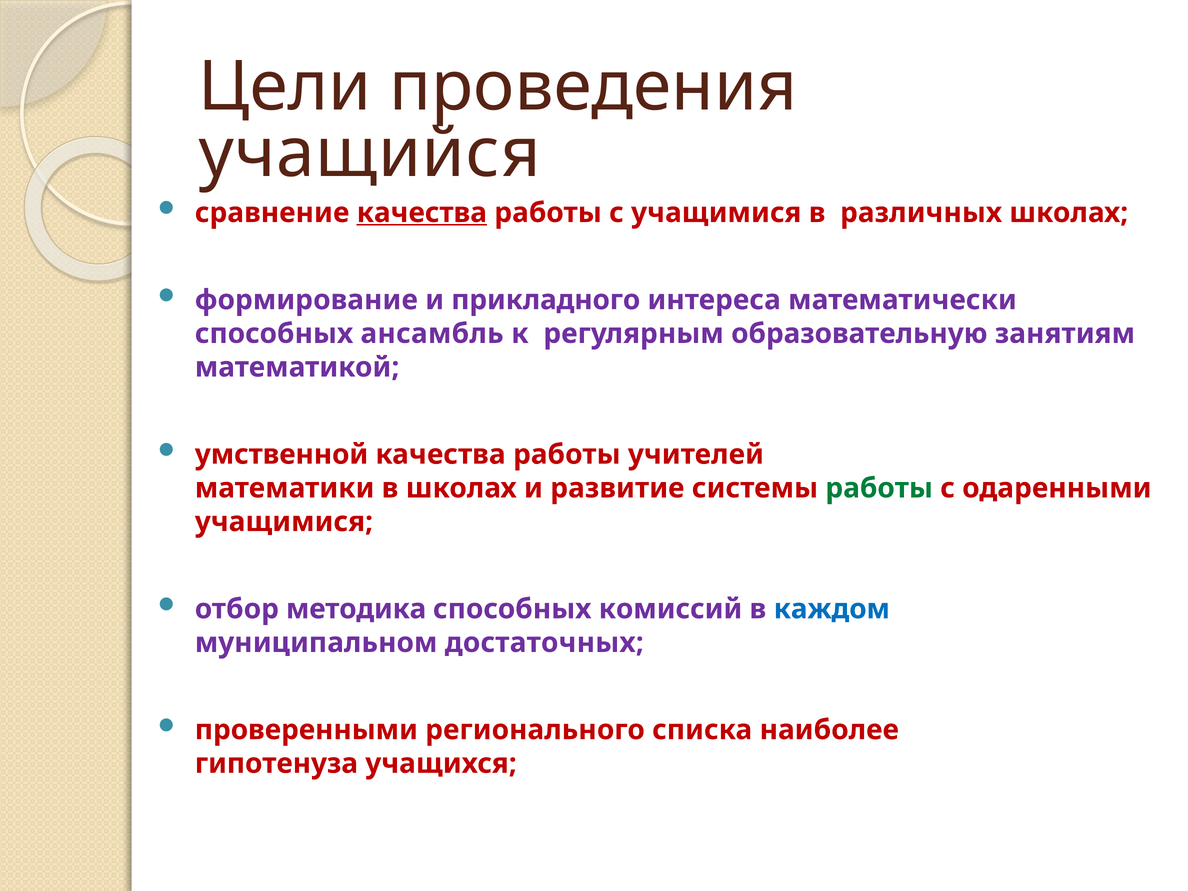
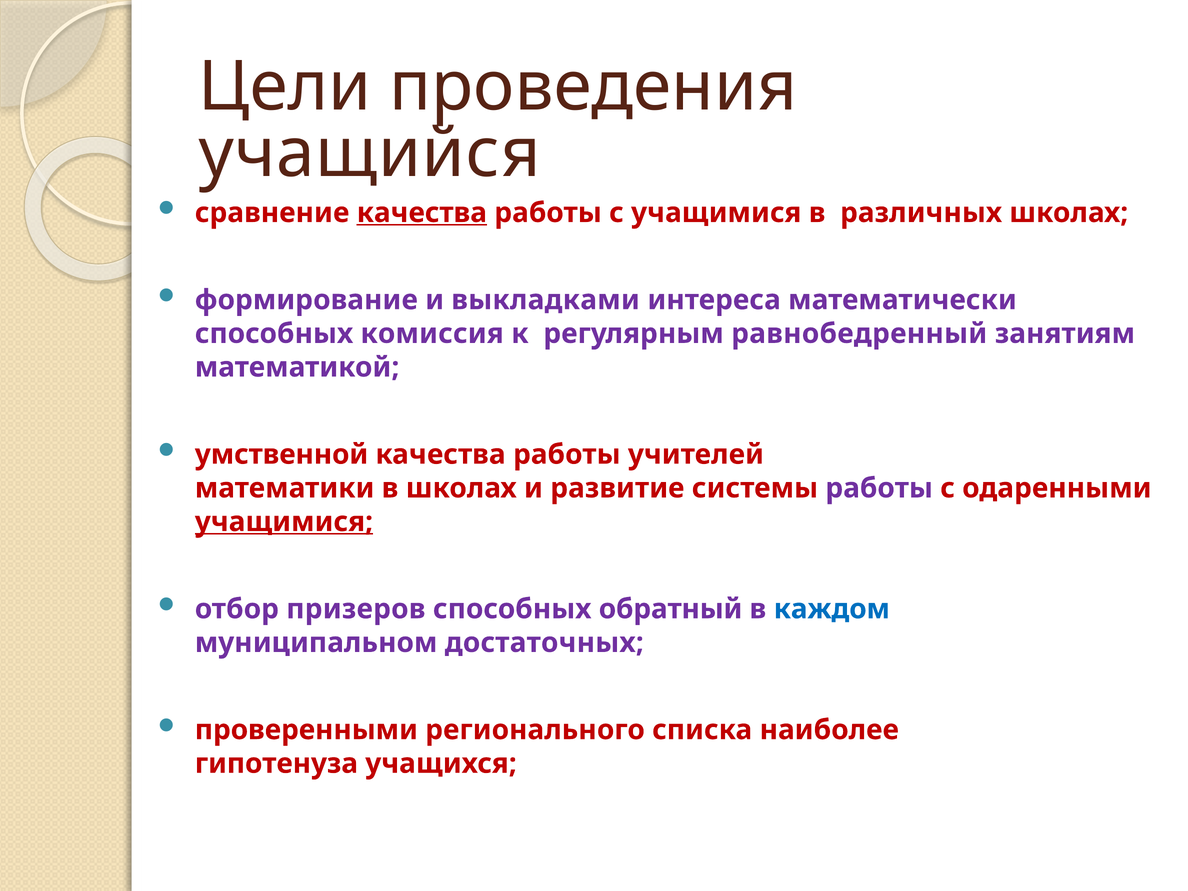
прикладного: прикладного -> выкладками
ансамбль: ансамбль -> комиссия
образовательную: образовательную -> равнобедренный
работы at (879, 488) colour: green -> purple
учащимися at (284, 522) underline: none -> present
методика: методика -> призеров
комиссий: комиссий -> обратный
